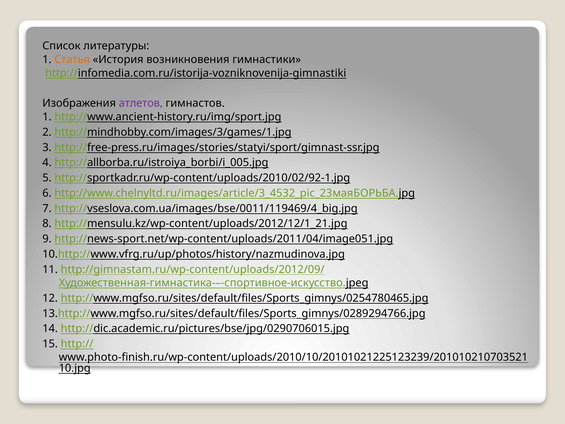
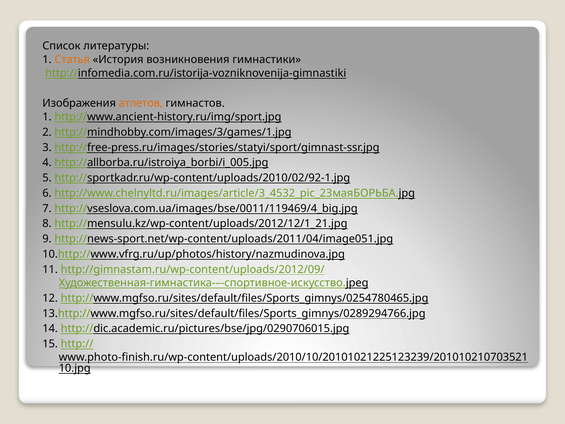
атлетов colour: purple -> orange
